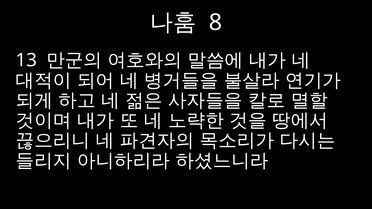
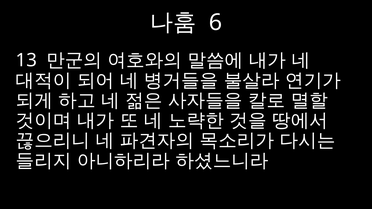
8: 8 -> 6
